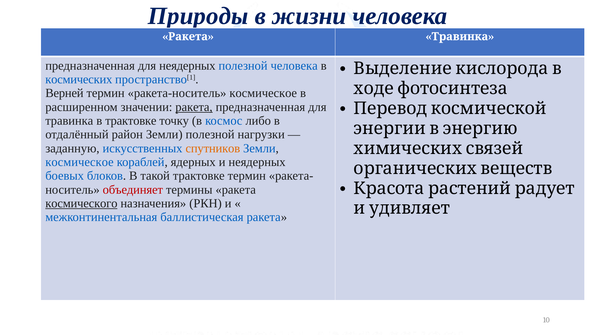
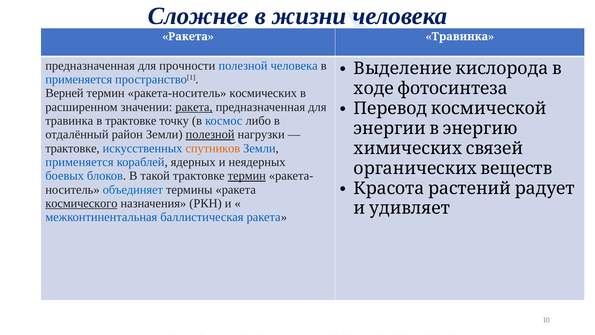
Природы: Природы -> Сложнее
для неядерных: неядерных -> прочности
космических at (79, 79): космических -> применяется
ракета-носитель космическое: космическое -> космических
полезной at (210, 134) underline: none -> present
заданную at (72, 148): заданную -> трактовке
космическое at (79, 162): космическое -> применяется
термин at (247, 176) underline: none -> present
объединяет colour: red -> blue
